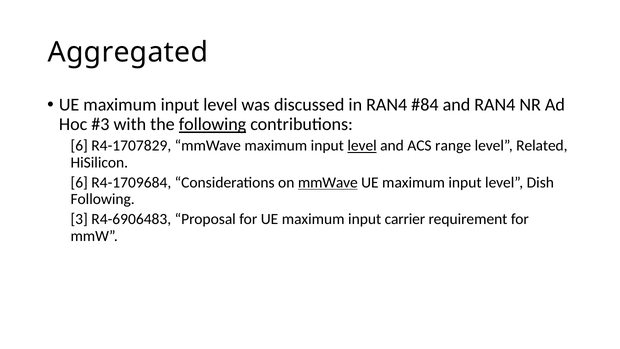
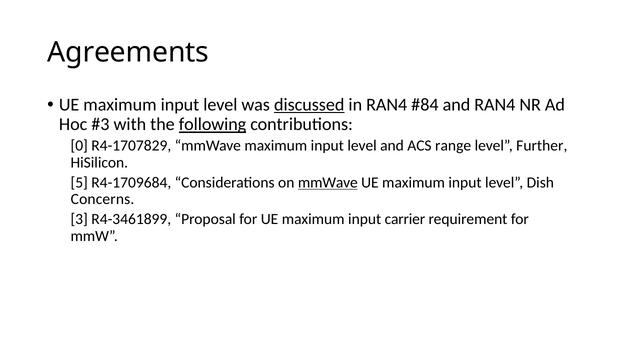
Aggregated: Aggregated -> Agreements
discussed underline: none -> present
6 at (79, 146): 6 -> 0
level at (362, 146) underline: present -> none
Related: Related -> Further
6 at (79, 182): 6 -> 5
Following at (103, 199): Following -> Concerns
R4-6906483: R4-6906483 -> R4-3461899
